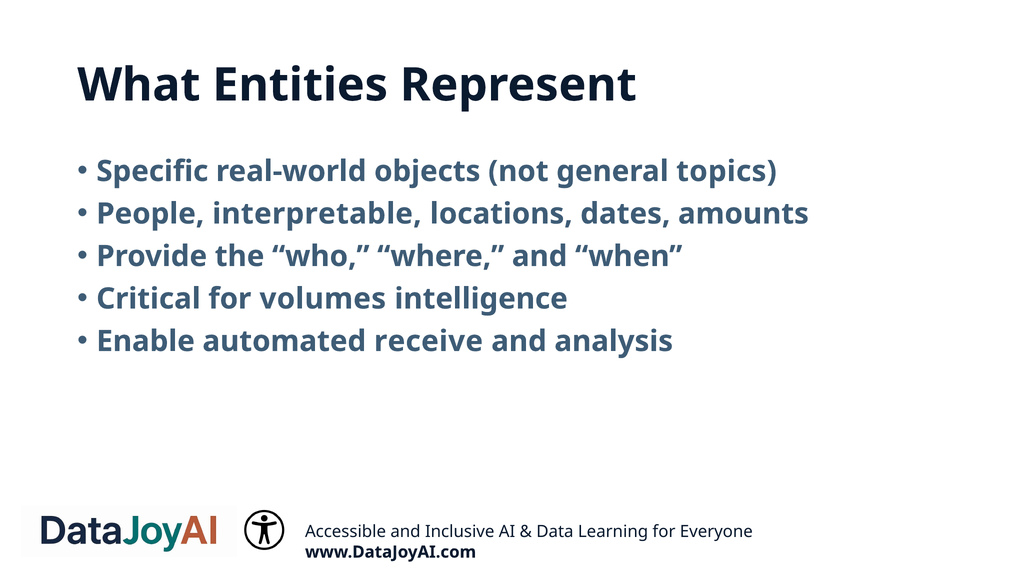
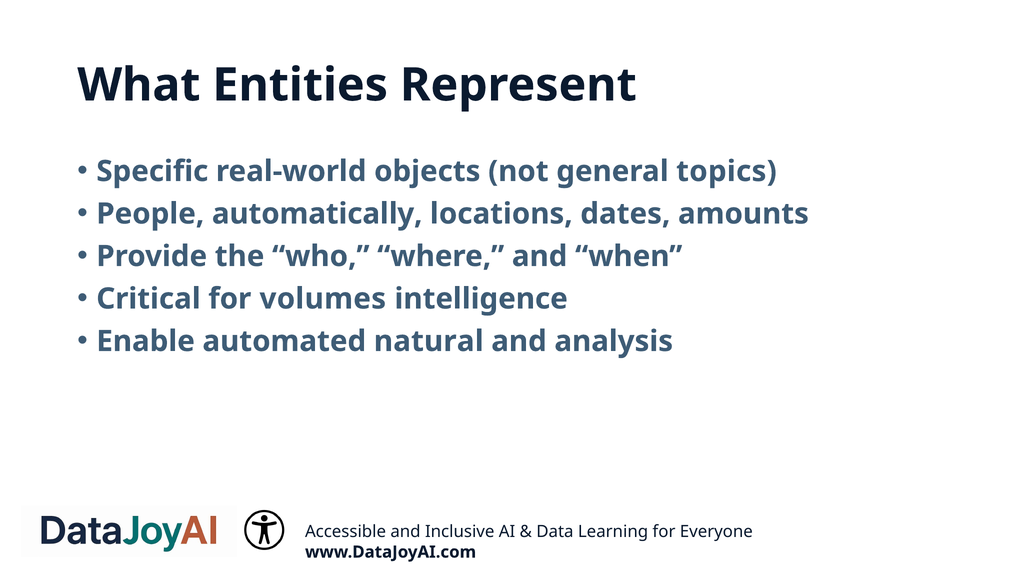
interpretable: interpretable -> automatically
receive: receive -> natural
